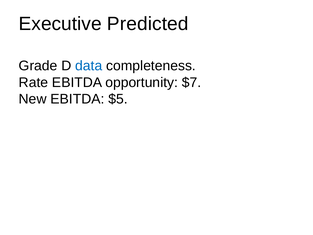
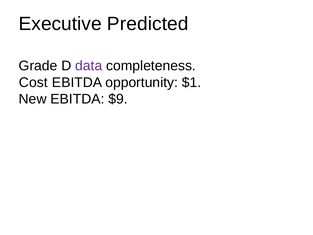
data colour: blue -> purple
Rate: Rate -> Cost
$7: $7 -> $1
$5: $5 -> $9
